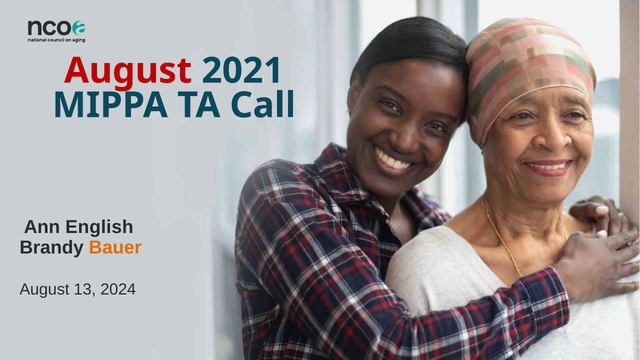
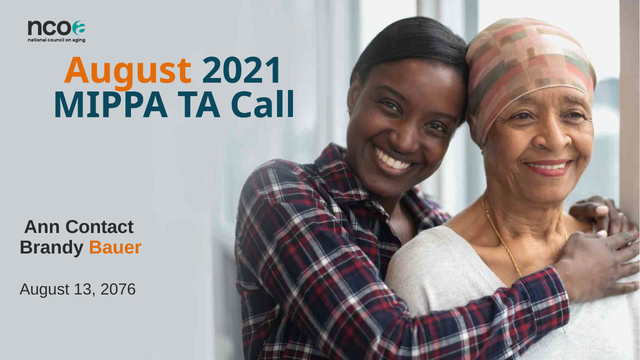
August at (128, 71) colour: red -> orange
English: English -> Contact
2024: 2024 -> 2076
